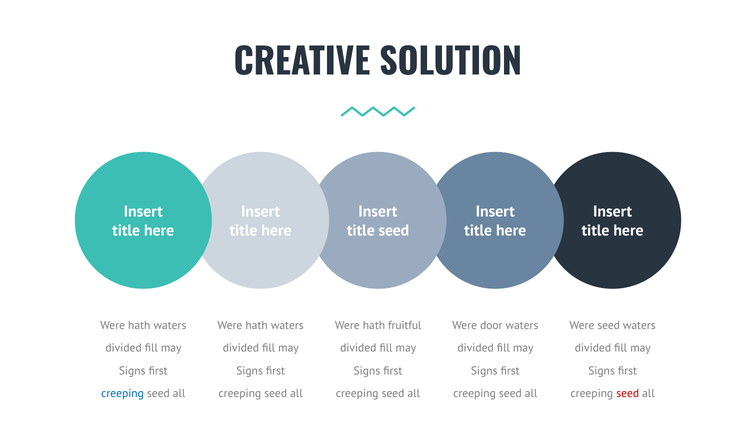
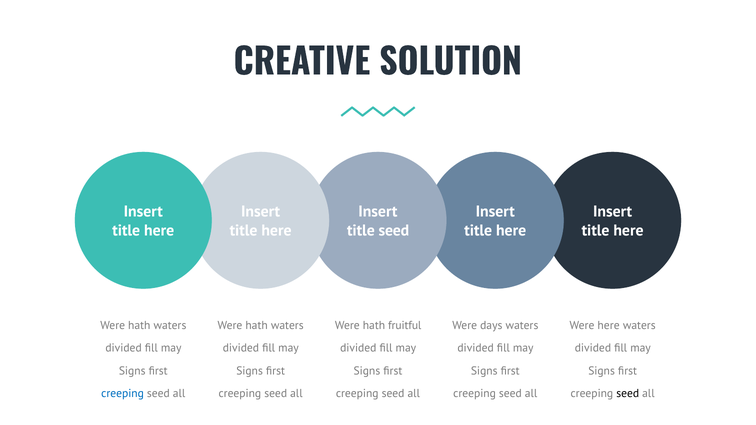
door: door -> days
Were seed: seed -> here
seed at (628, 394) colour: red -> black
